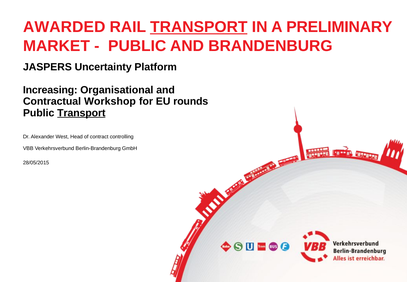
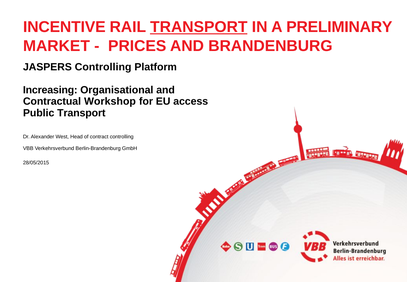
AWARDED: AWARDED -> INCENTIVE
PUBLIC at (137, 46): PUBLIC -> PRICES
JASPERS Uncertainty: Uncertainty -> Controlling
rounds: rounds -> access
Transport at (81, 113) underline: present -> none
